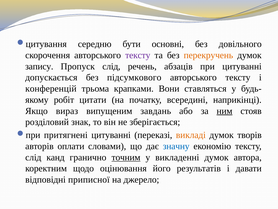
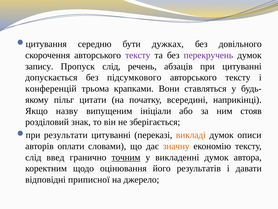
основні: основні -> дужках
перекручень colour: orange -> purple
робіт: робіт -> пільг
вираз: вираз -> назву
завдань: завдань -> ініціали
ним underline: present -> none
притягнені: притягнені -> результати
творів: творів -> описи
значну colour: blue -> orange
канд: канд -> введ
